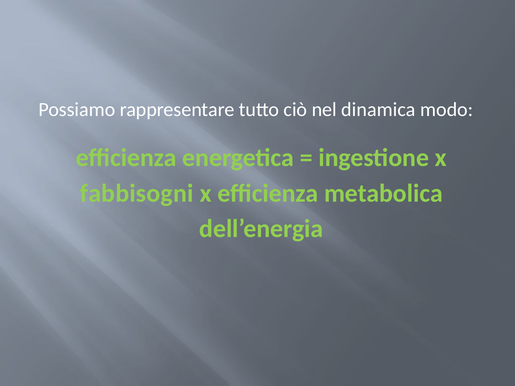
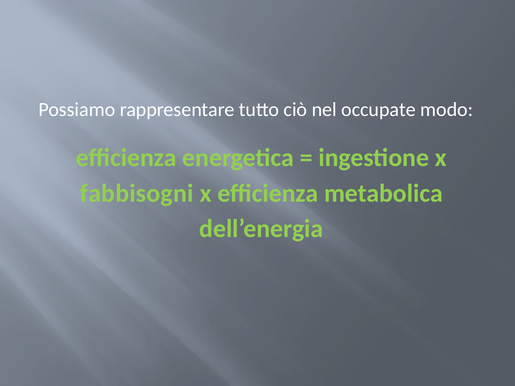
dinamica: dinamica -> occupate
